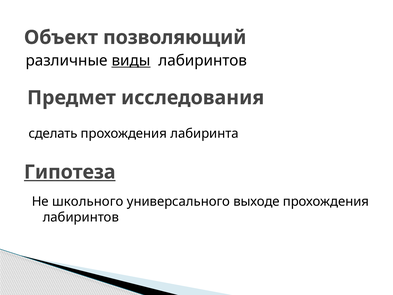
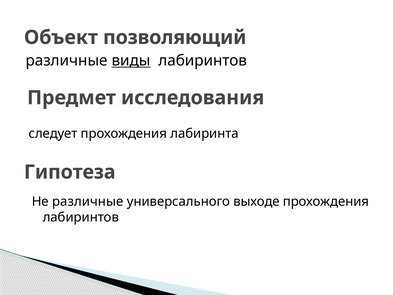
сделать: сделать -> следует
Гипотеза underline: present -> none
Не школьного: школьного -> различные
